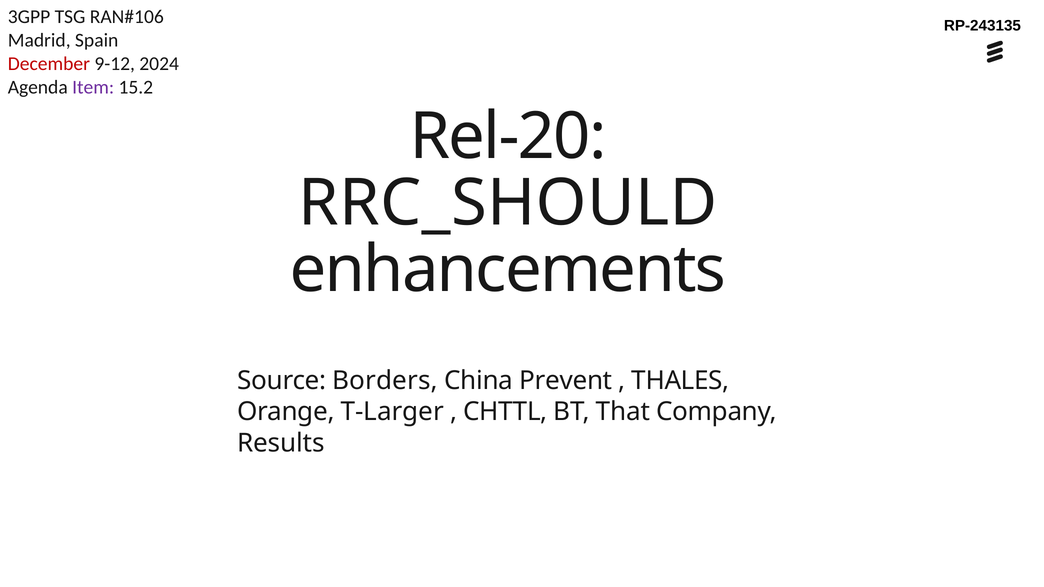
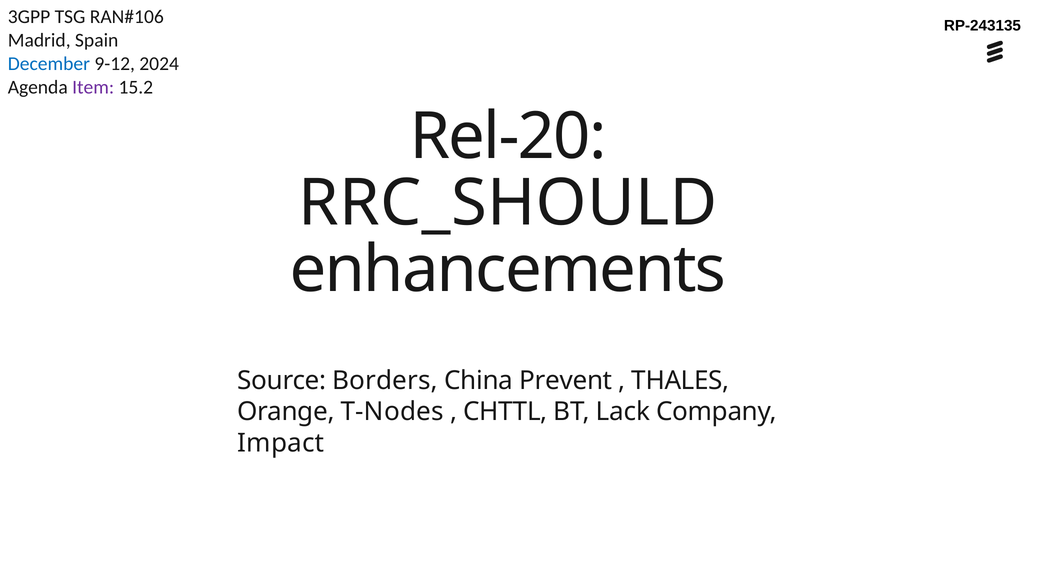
December colour: red -> blue
T-Larger: T-Larger -> T-Nodes
That: That -> Lack
Results: Results -> Impact
